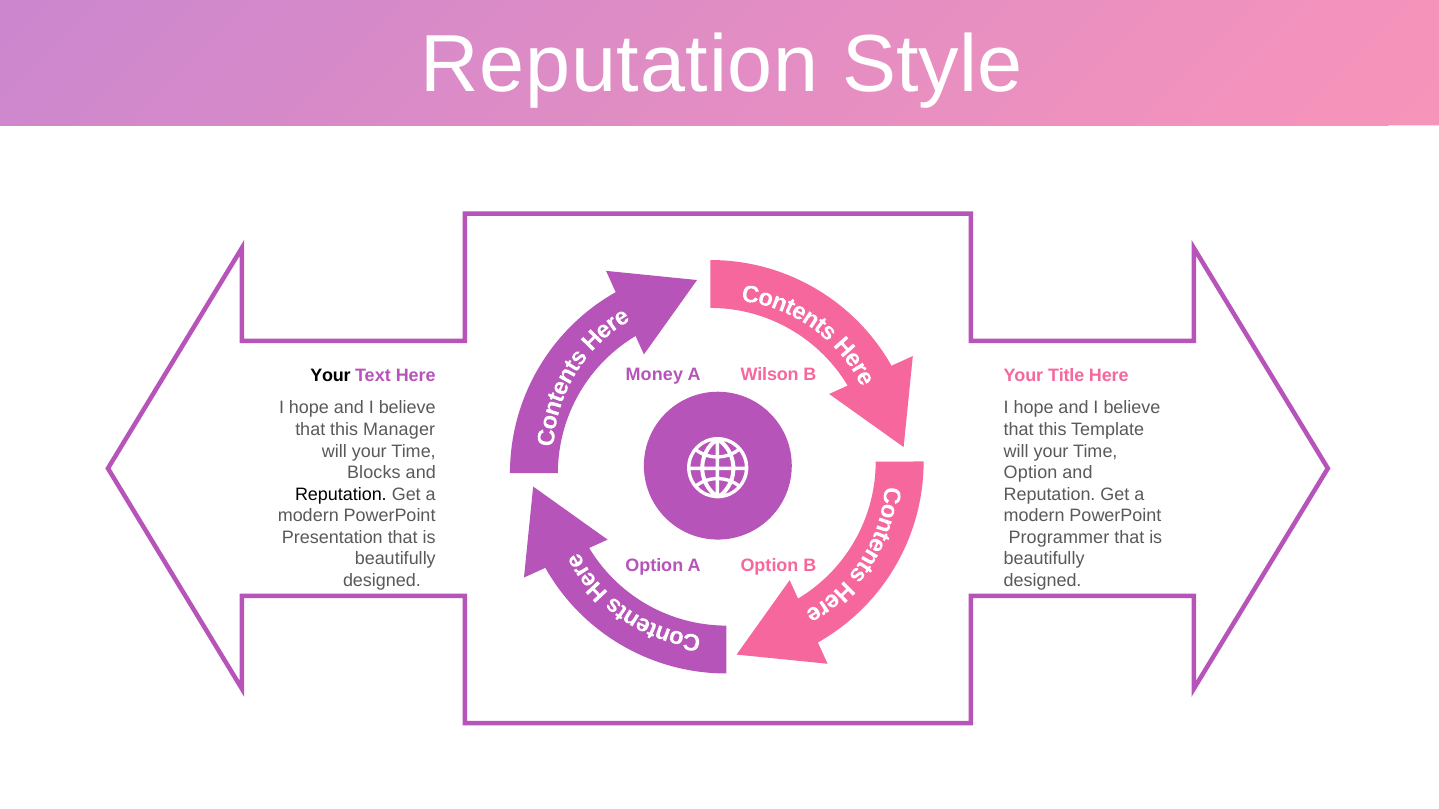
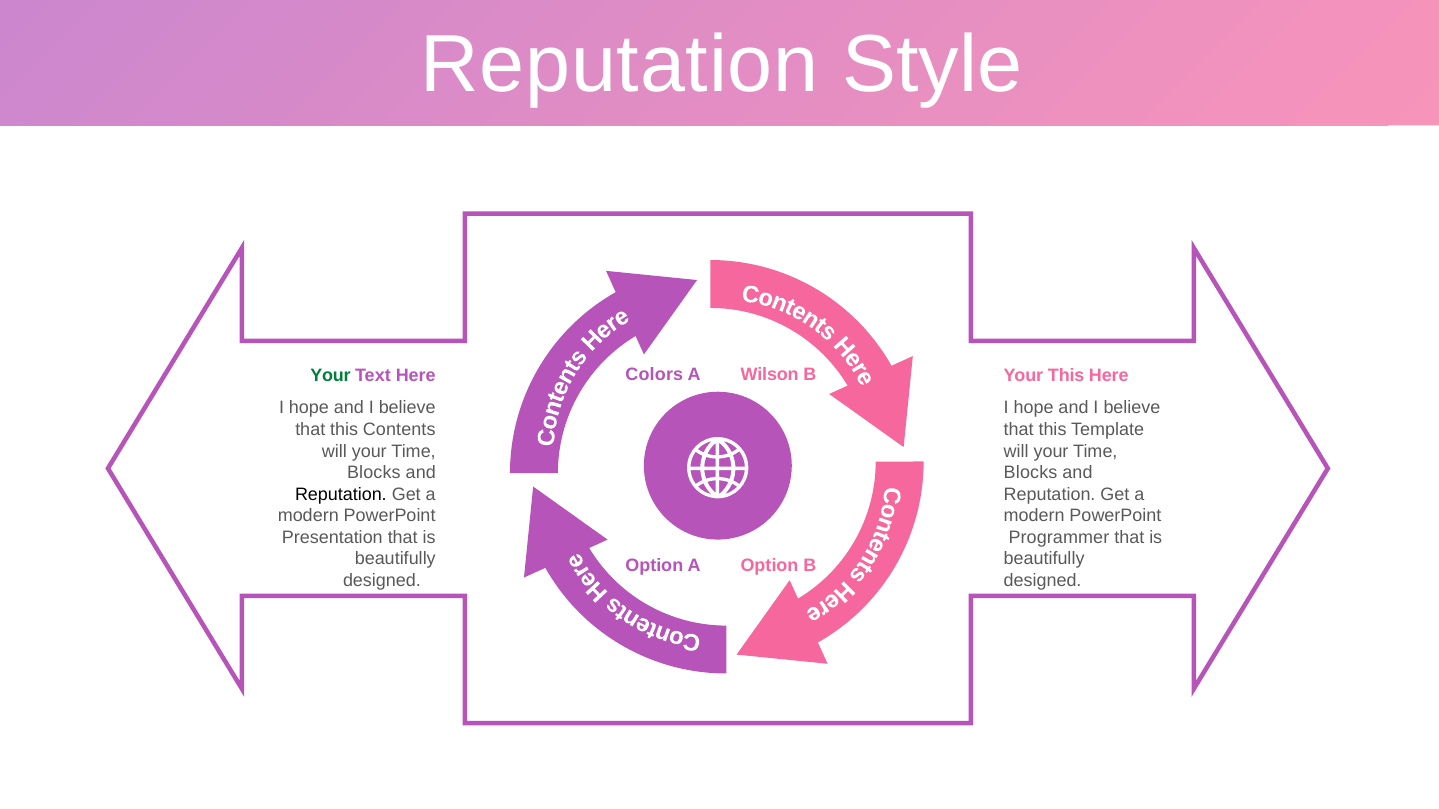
Your at (331, 376) colour: black -> green
Money: Money -> Colors
Your Title: Title -> This
Manager: Manager -> Contents
Option at (1031, 473): Option -> Blocks
